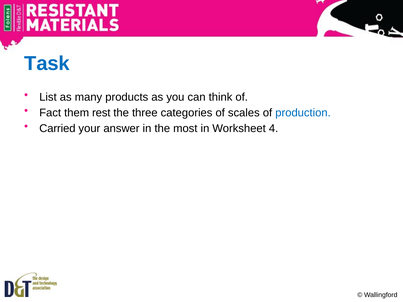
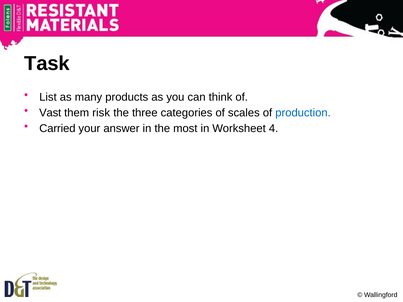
Task colour: blue -> black
Fact: Fact -> Vast
rest: rest -> risk
